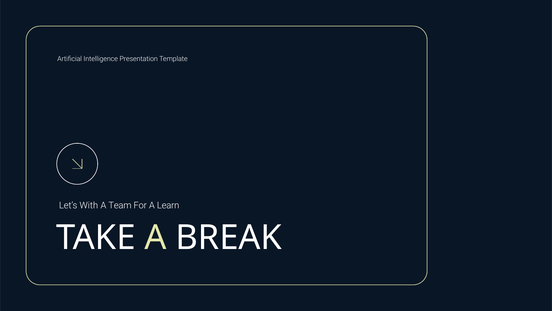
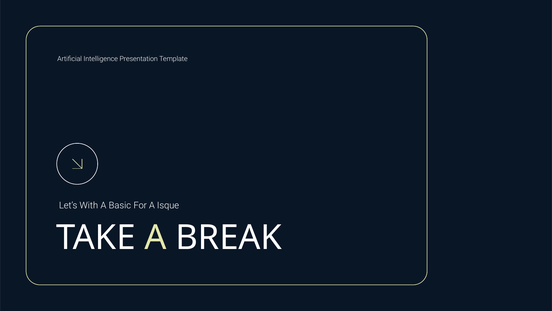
Team: Team -> Basic
Learn: Learn -> Isque
